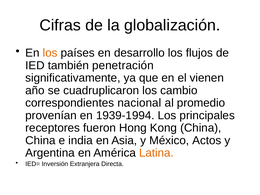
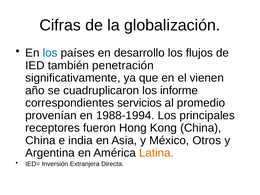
los at (50, 53) colour: orange -> blue
cambio: cambio -> informe
nacional: nacional -> servicios
1939-1994: 1939-1994 -> 1988-1994
Actos: Actos -> Otros
